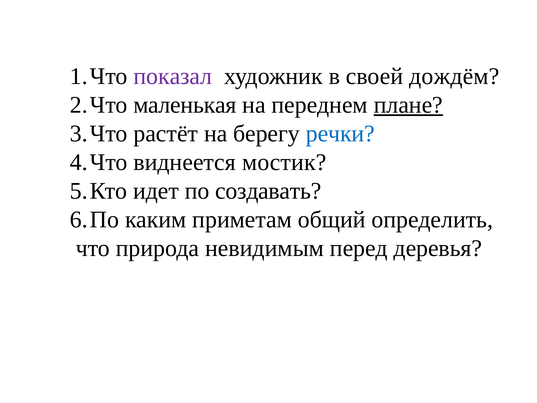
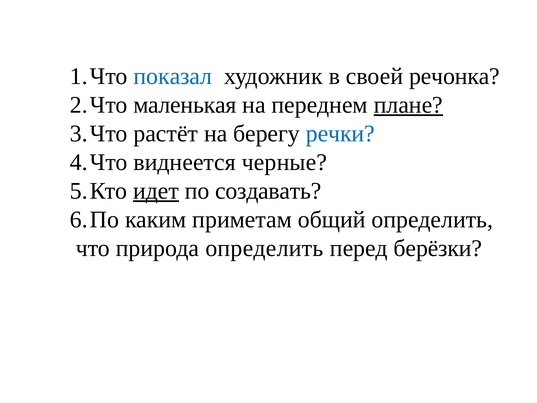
показал colour: purple -> blue
дождём: дождём -> речонка
мостик: мостик -> черные
идет underline: none -> present
природа невидимым: невидимым -> определить
деревья: деревья -> берёзки
